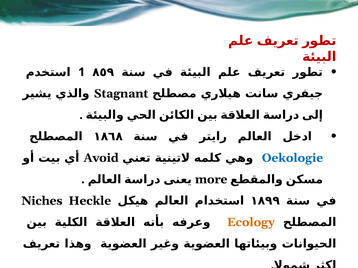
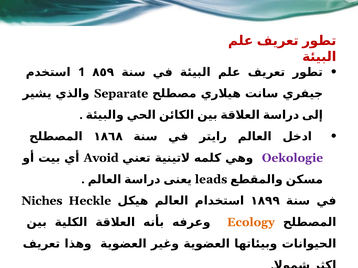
Stagnant: Stagnant -> Separate
Oekologie colour: blue -> purple
more: more -> leads
